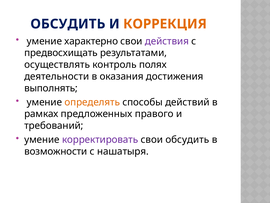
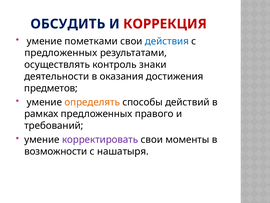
КОРРЕКЦИЯ colour: orange -> red
характерно: характерно -> пометками
действия colour: purple -> blue
предвосхищать at (61, 53): предвосхищать -> предложенных
полях: полях -> знаки
выполнять: выполнять -> предметов
свои обсудить: обсудить -> моменты
